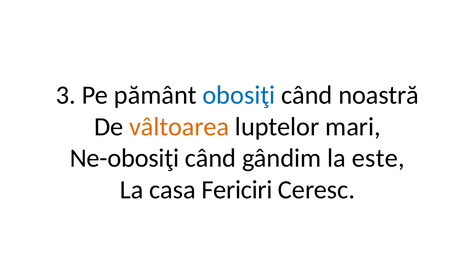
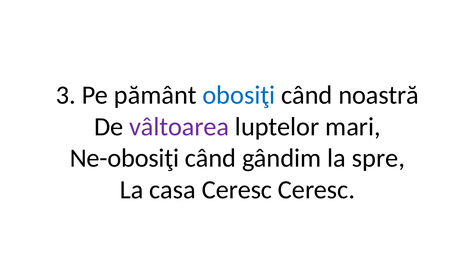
vâltoarea colour: orange -> purple
este: este -> spre
casa Fericiri: Fericiri -> Ceresc
